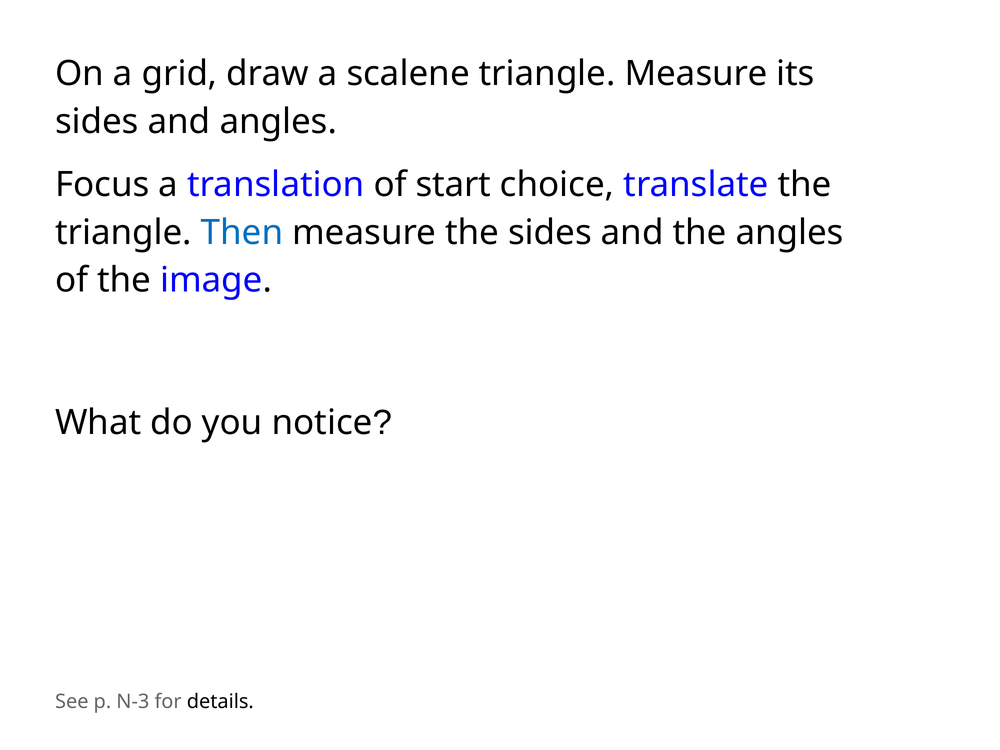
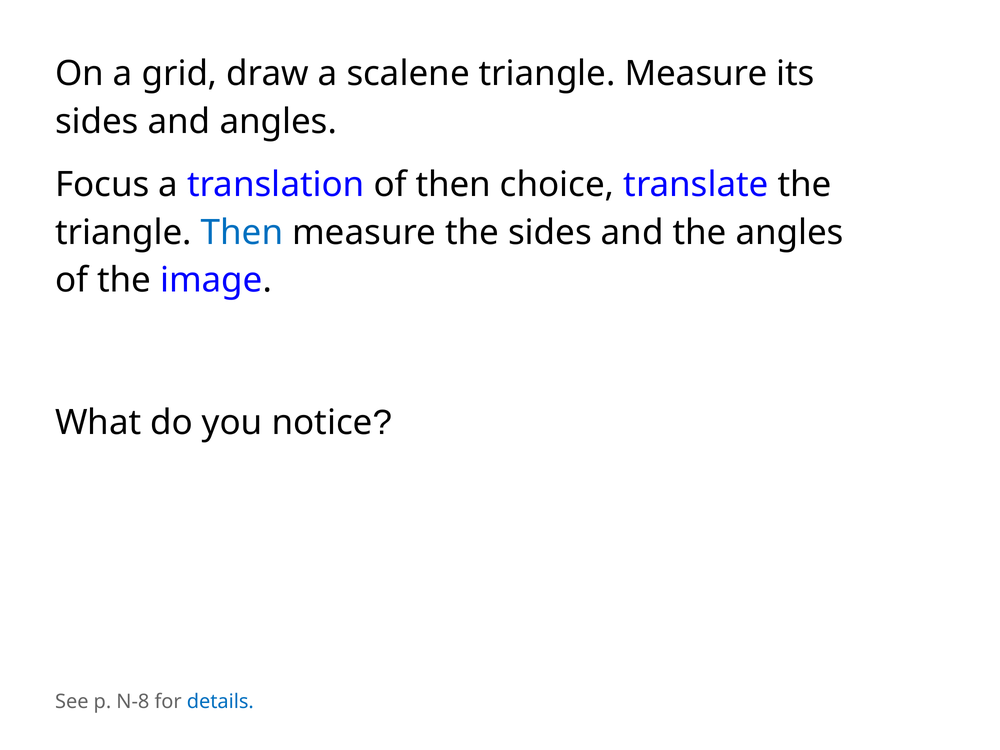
of start: start -> then
N-3: N-3 -> N-8
details colour: black -> blue
